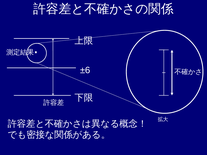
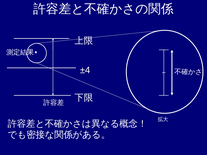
±6: ±6 -> ±4
